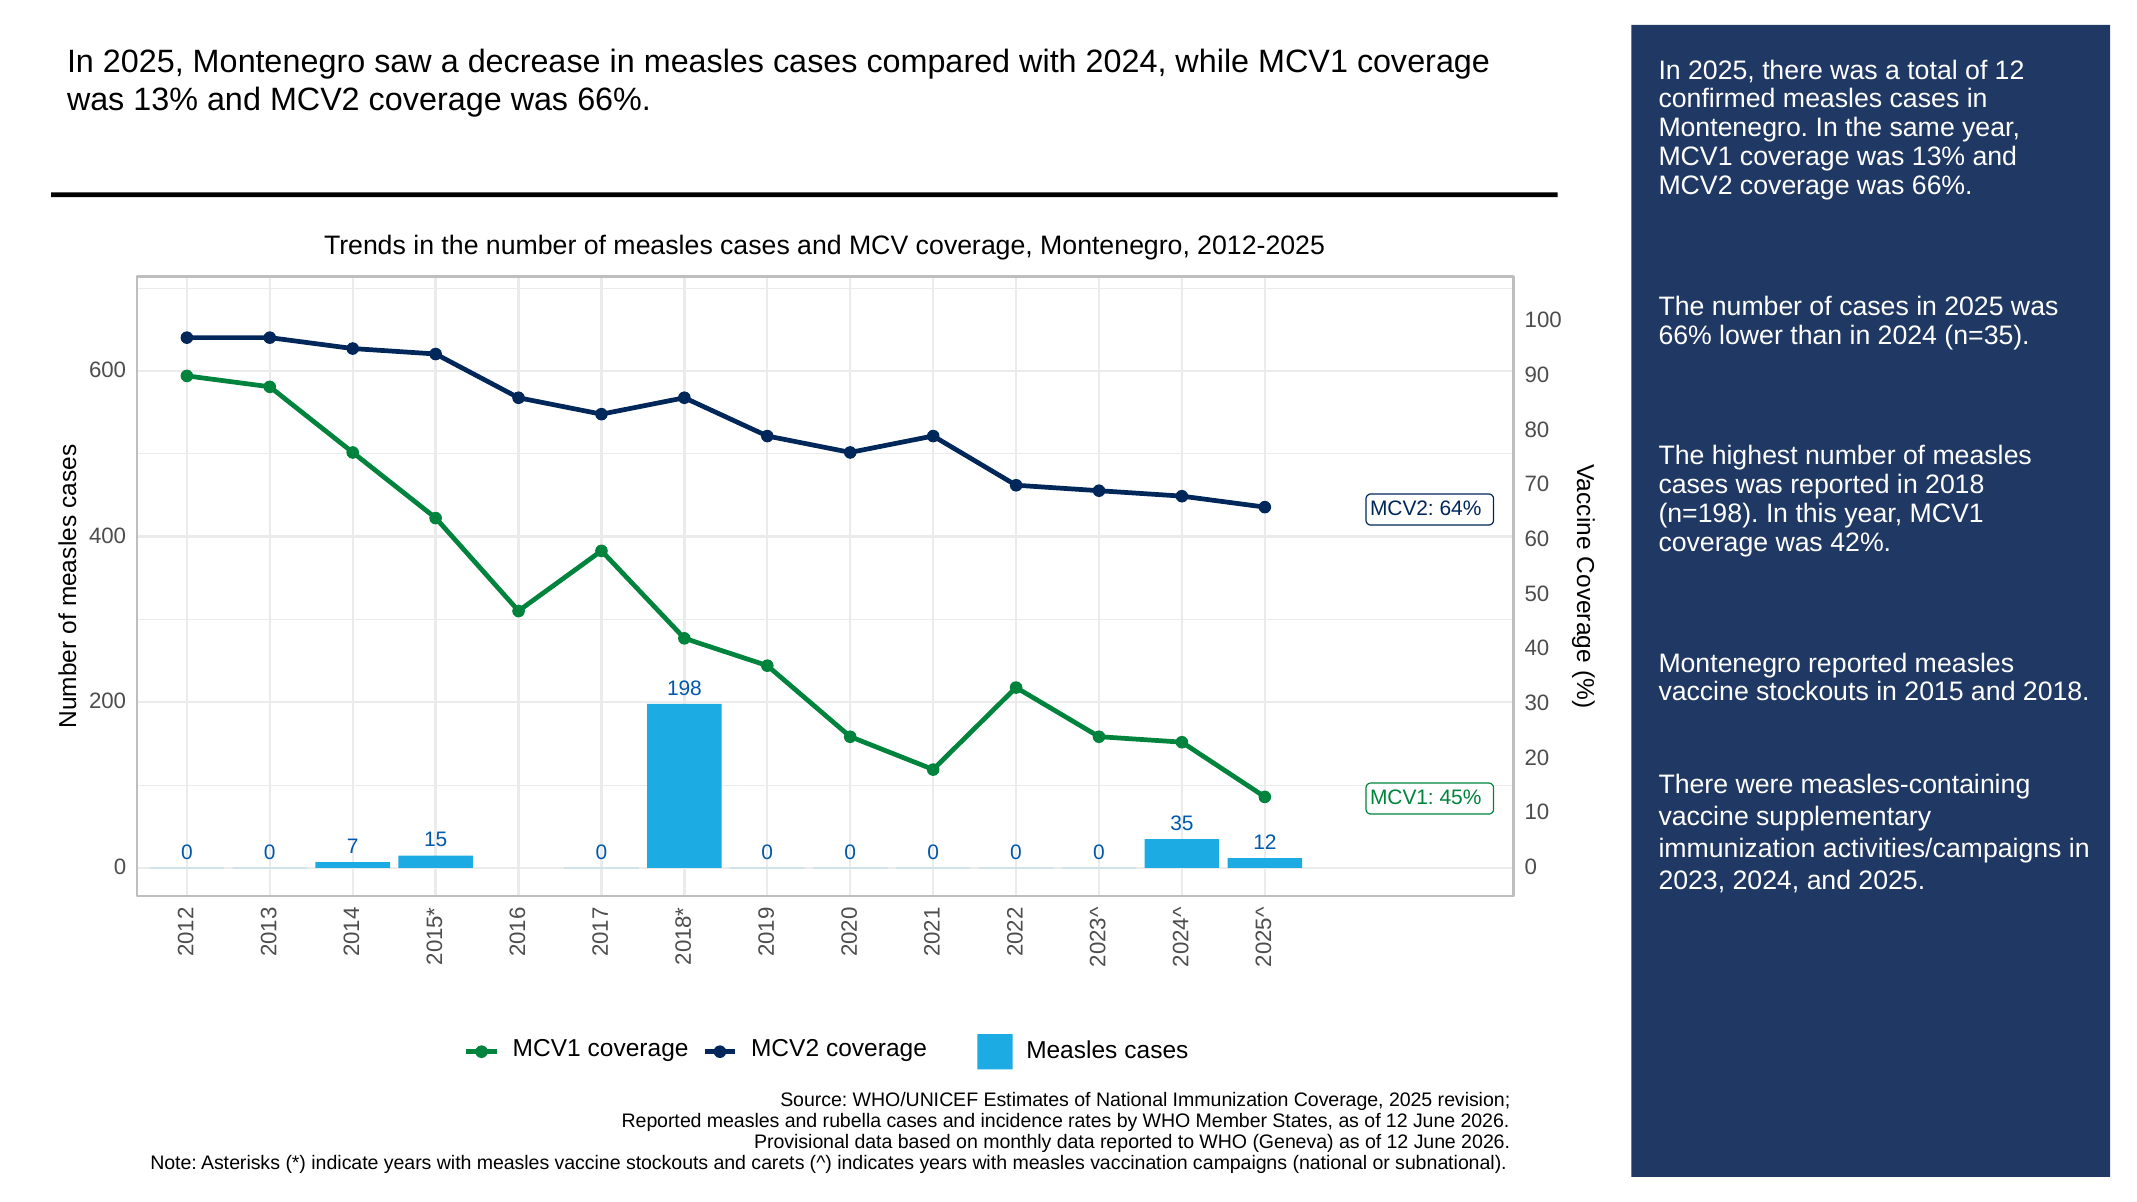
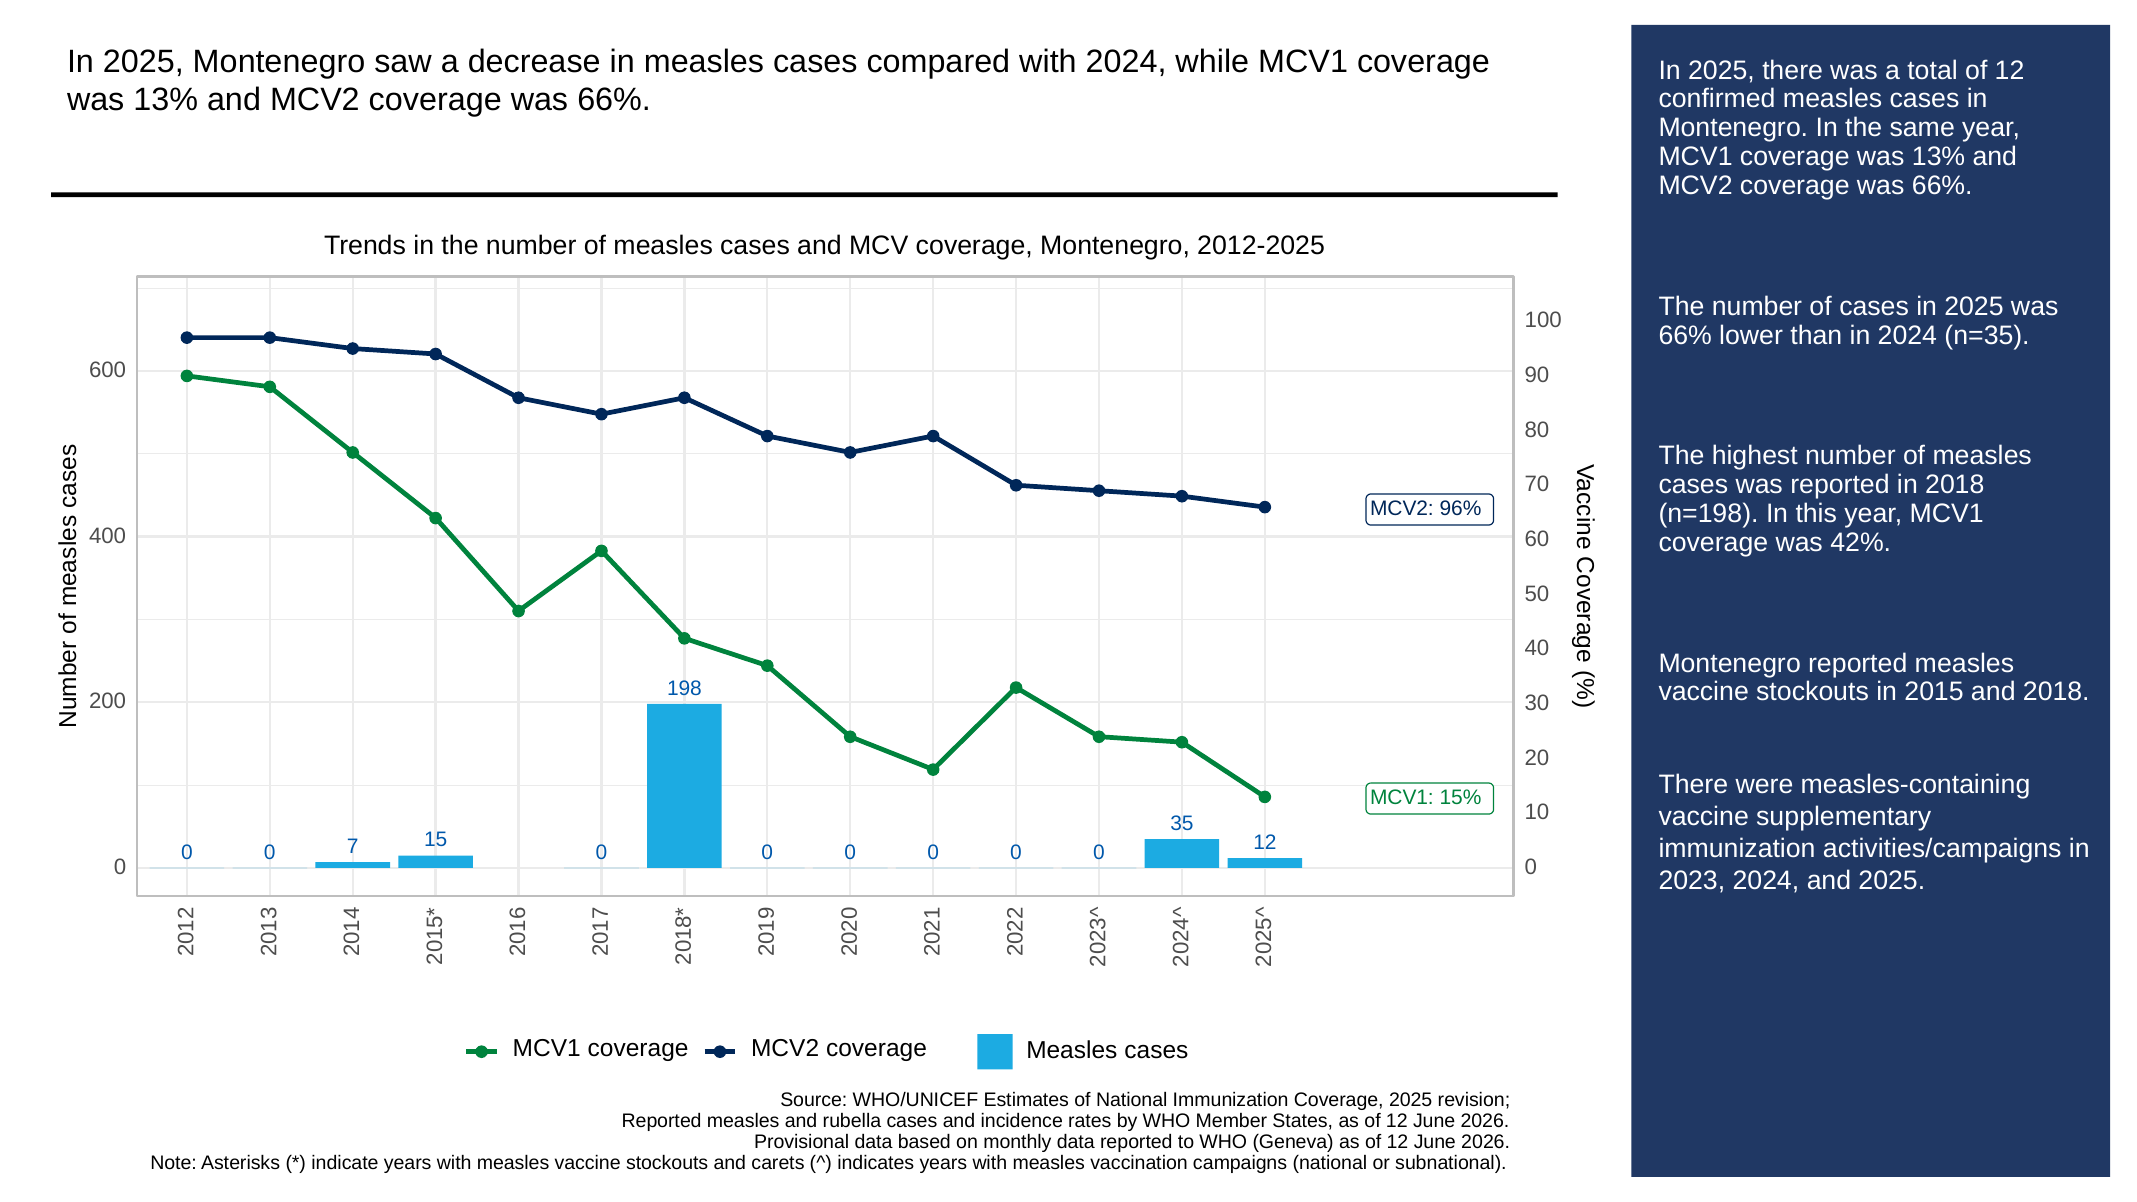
64%: 64% -> 96%
45%: 45% -> 15%
